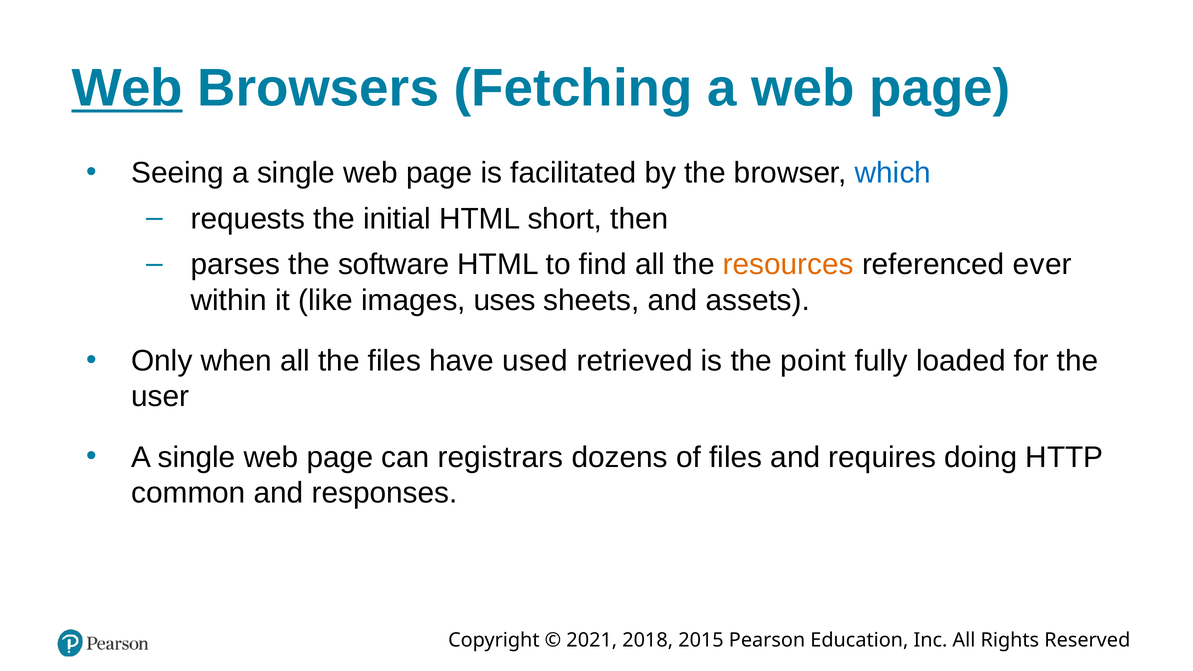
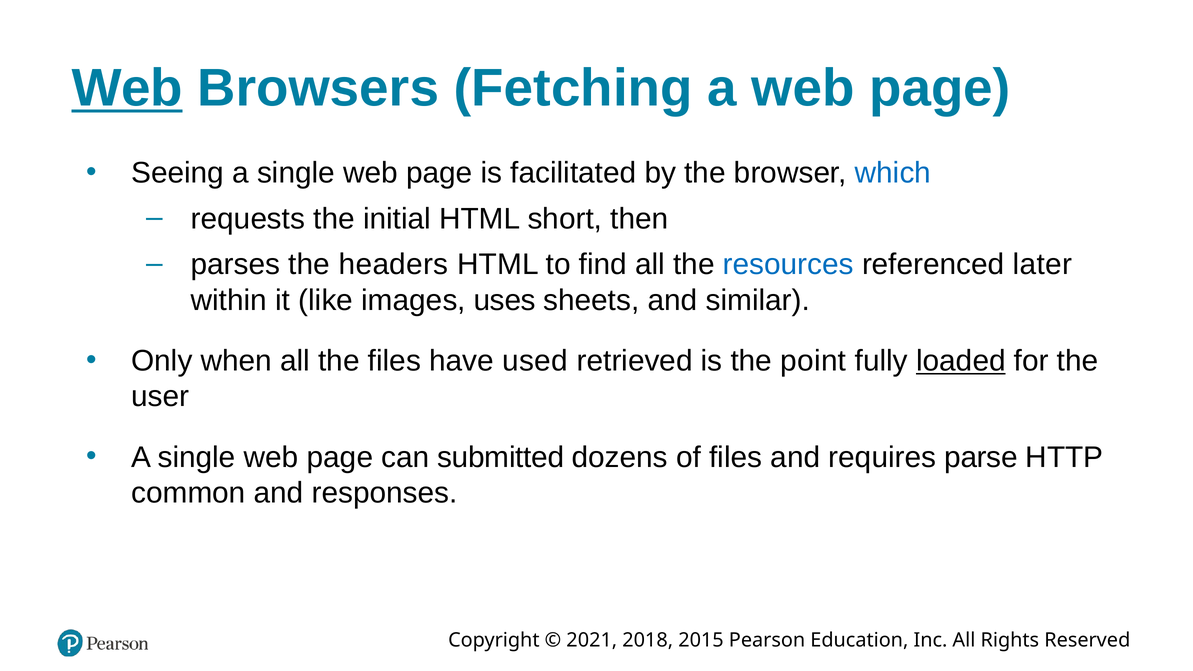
software: software -> headers
resources colour: orange -> blue
ever: ever -> later
assets: assets -> similar
loaded underline: none -> present
registrars: registrars -> submitted
doing: doing -> parse
